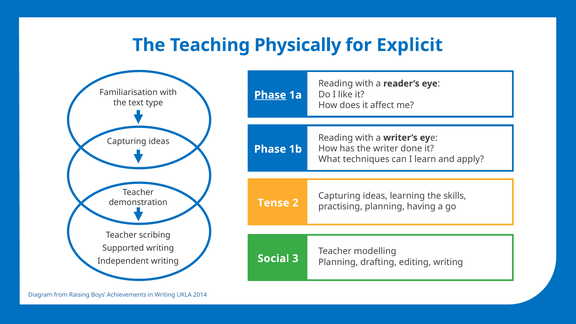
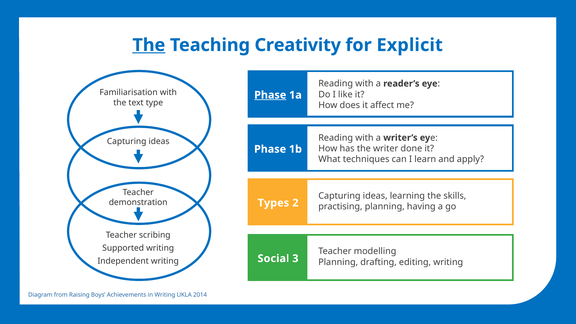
The at (149, 45) underline: none -> present
Physically: Physically -> Creativity
Tense: Tense -> Types
